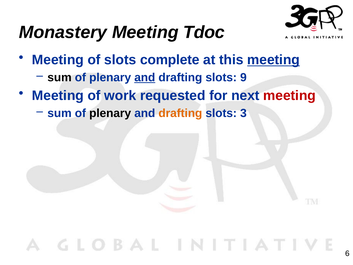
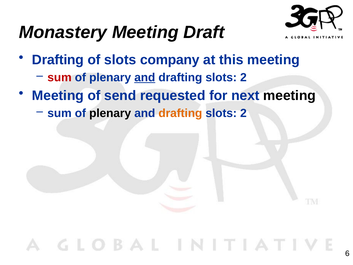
Tdoc: Tdoc -> Draft
Meeting at (58, 60): Meeting -> Drafting
complete: complete -> company
meeting at (274, 60) underline: present -> none
sum at (60, 77) colour: black -> red
9 at (243, 77): 9 -> 2
work: work -> send
meeting at (290, 96) colour: red -> black
3 at (243, 113): 3 -> 2
